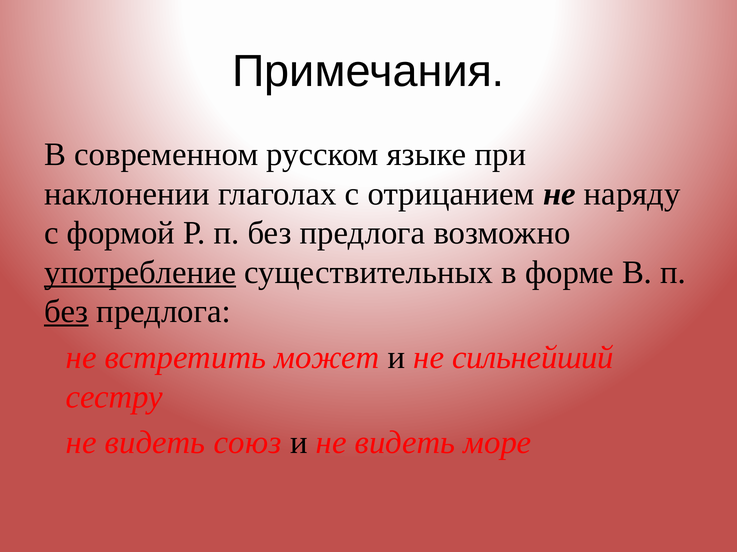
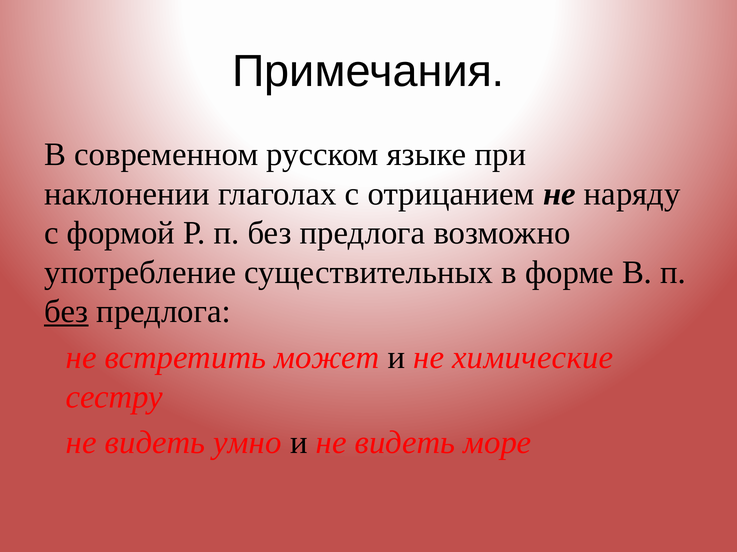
употребление underline: present -> none
сильнейший: сильнейший -> химические
союз: союз -> умно
